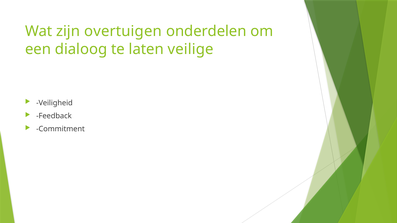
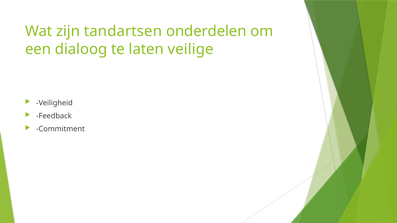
overtuigen: overtuigen -> tandartsen
